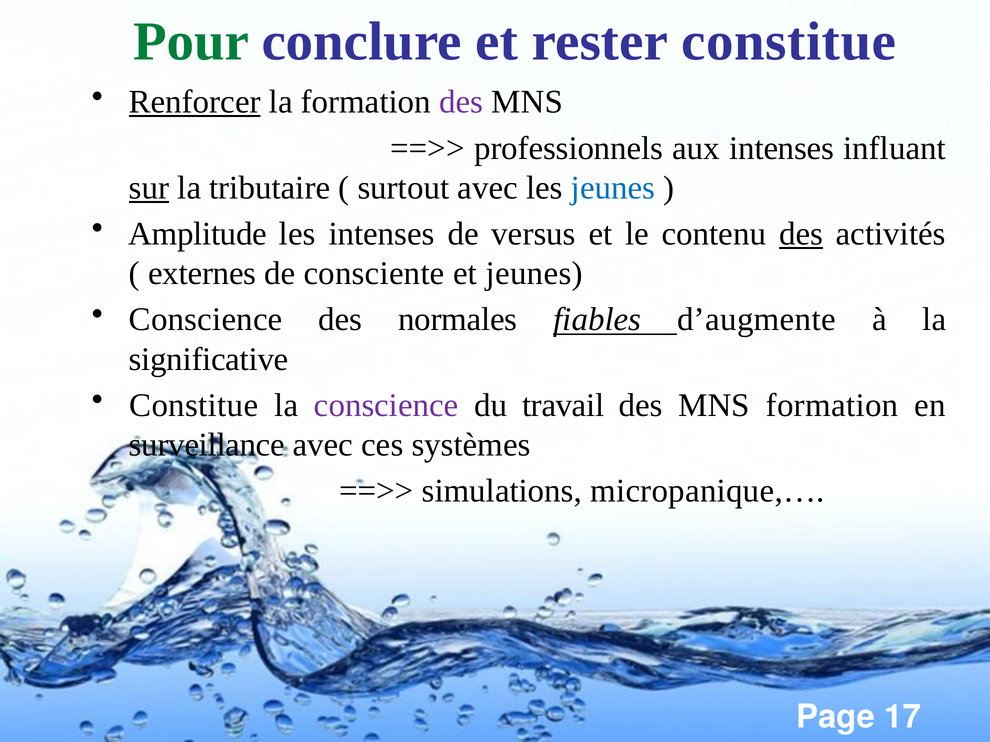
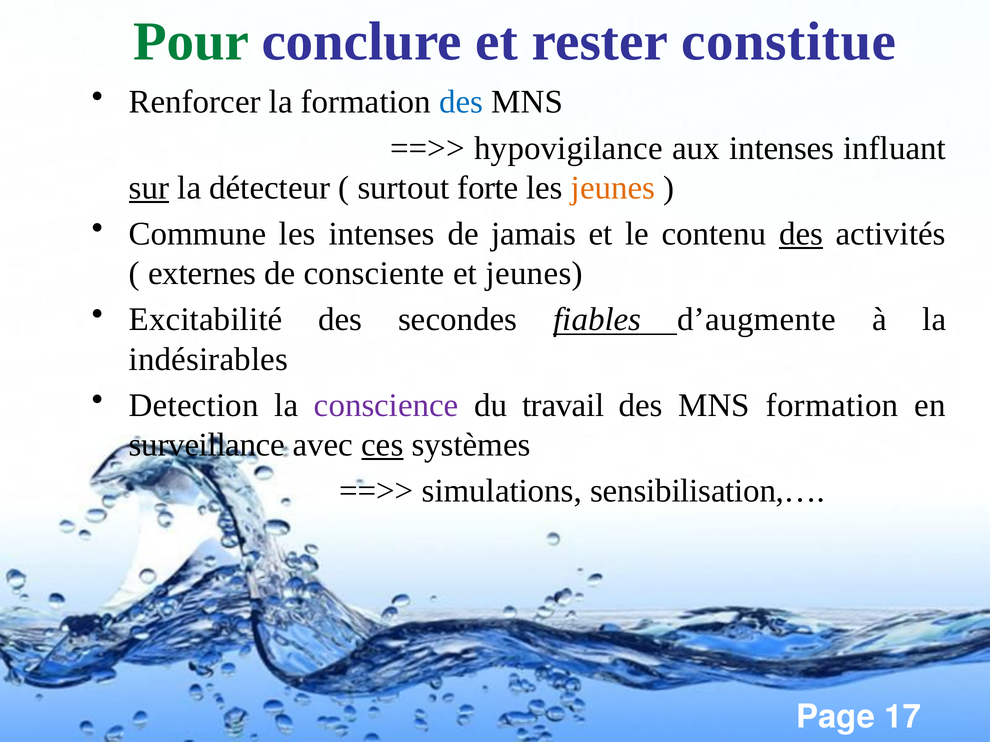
Renforcer underline: present -> none
des at (461, 102) colour: purple -> blue
professionnels: professionnels -> hypovigilance
tributaire: tributaire -> détecteur
surtout avec: avec -> forte
jeunes at (613, 188) colour: blue -> orange
Amplitude: Amplitude -> Commune
versus: versus -> jamais
Conscience at (206, 320): Conscience -> Excitabilité
normales: normales -> secondes
significative: significative -> indésirables
Constitue at (194, 406): Constitue -> Detection
ces underline: none -> present
micropanique,…: micropanique,… -> sensibilisation,…
